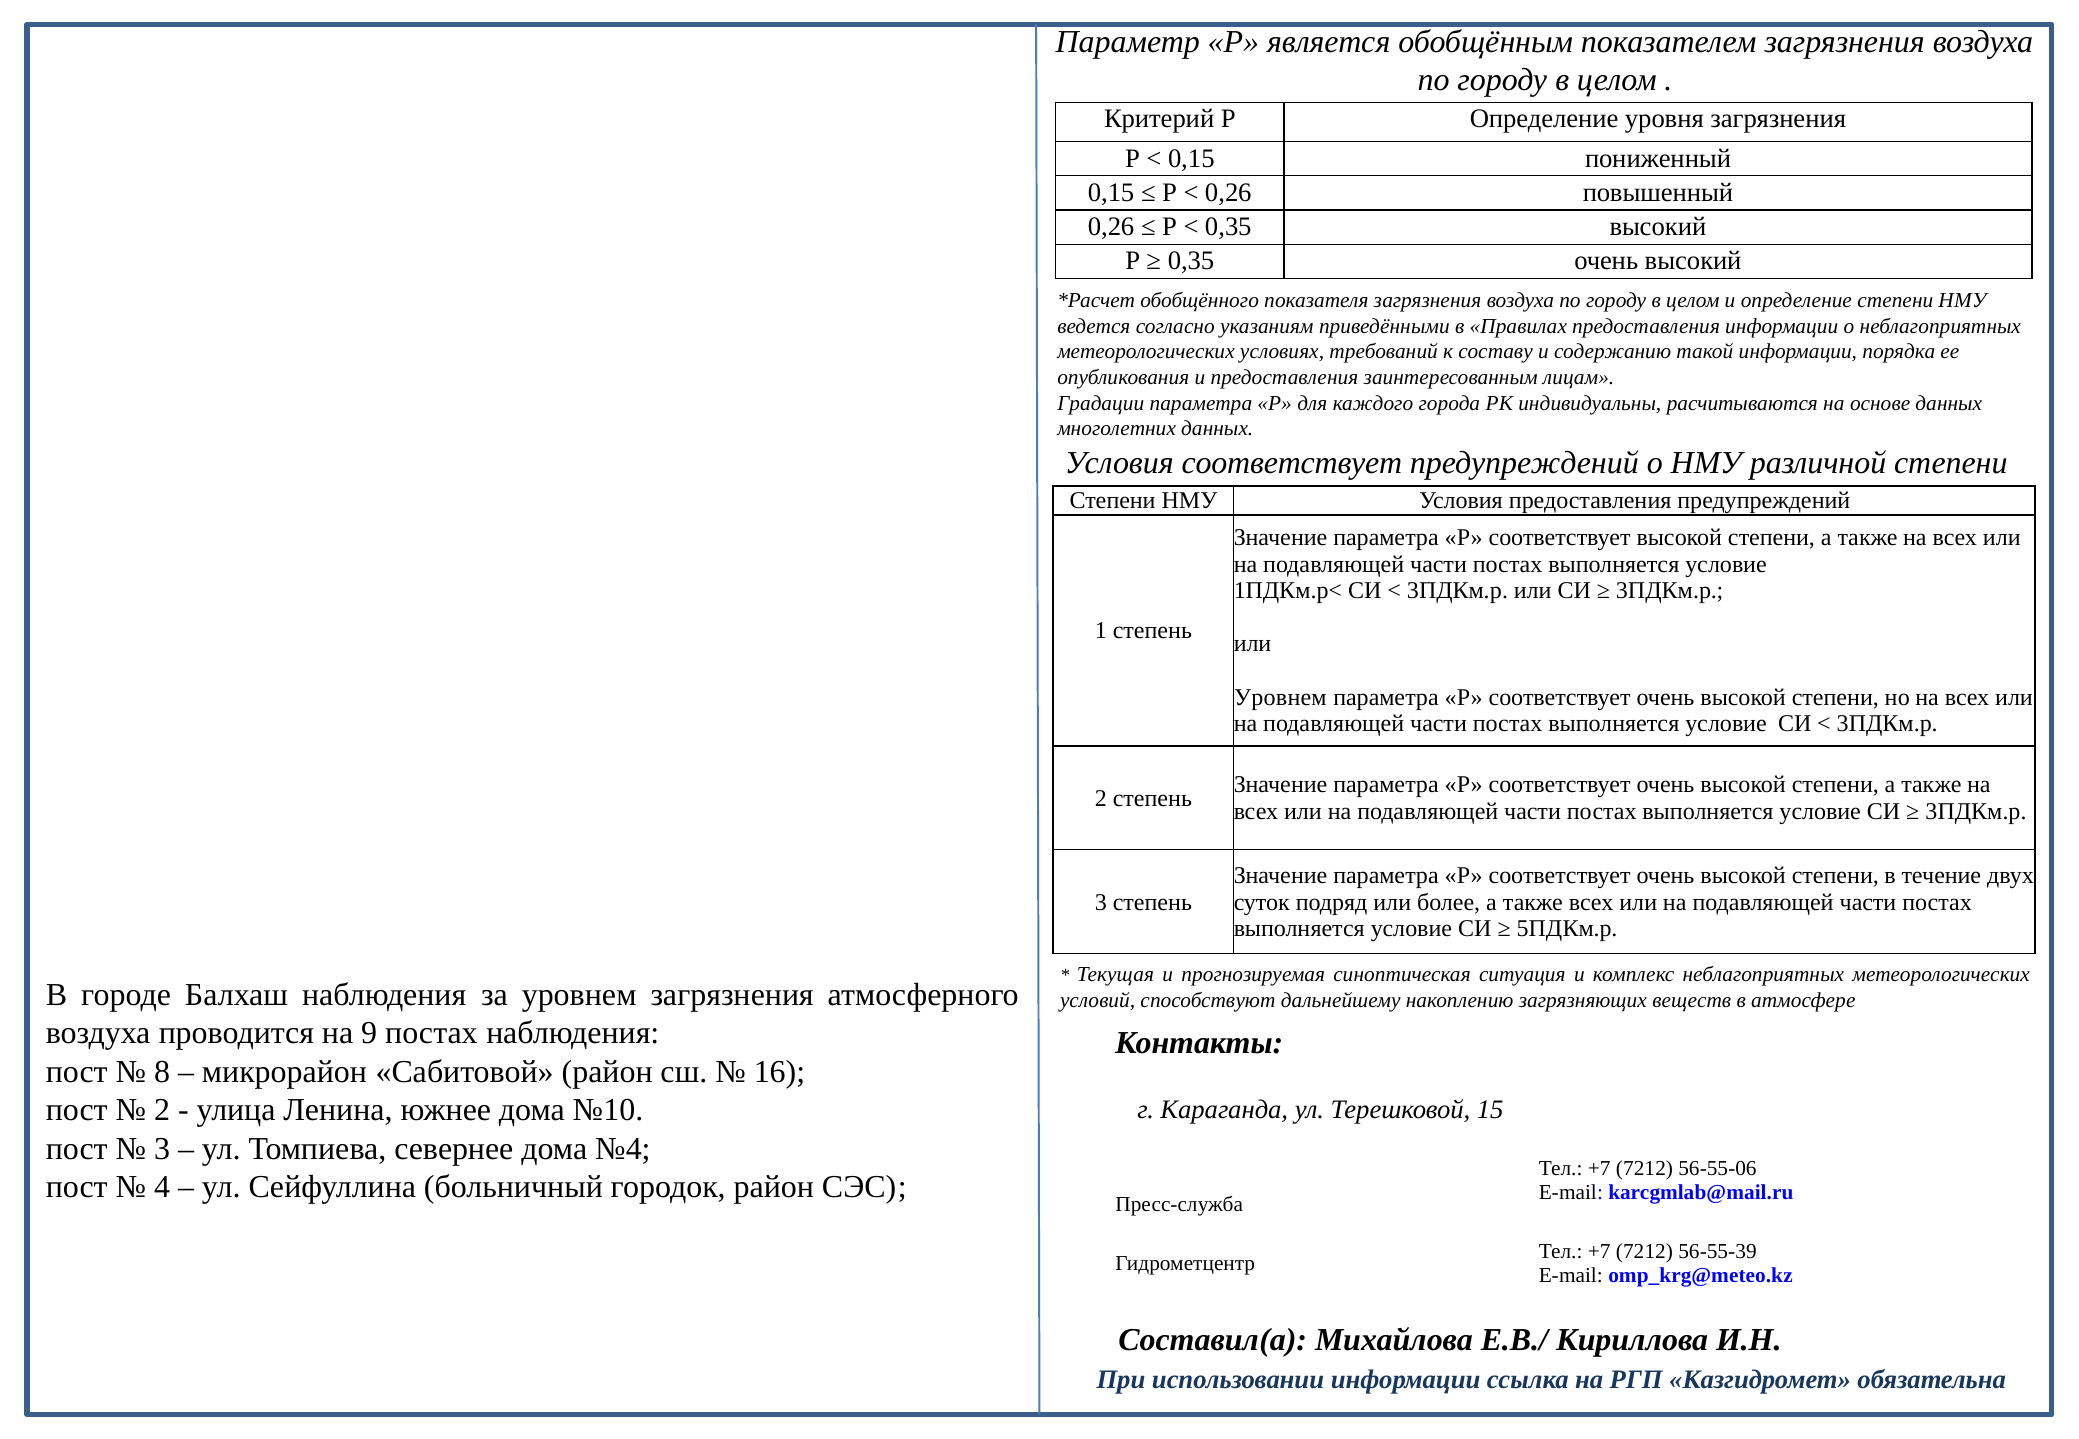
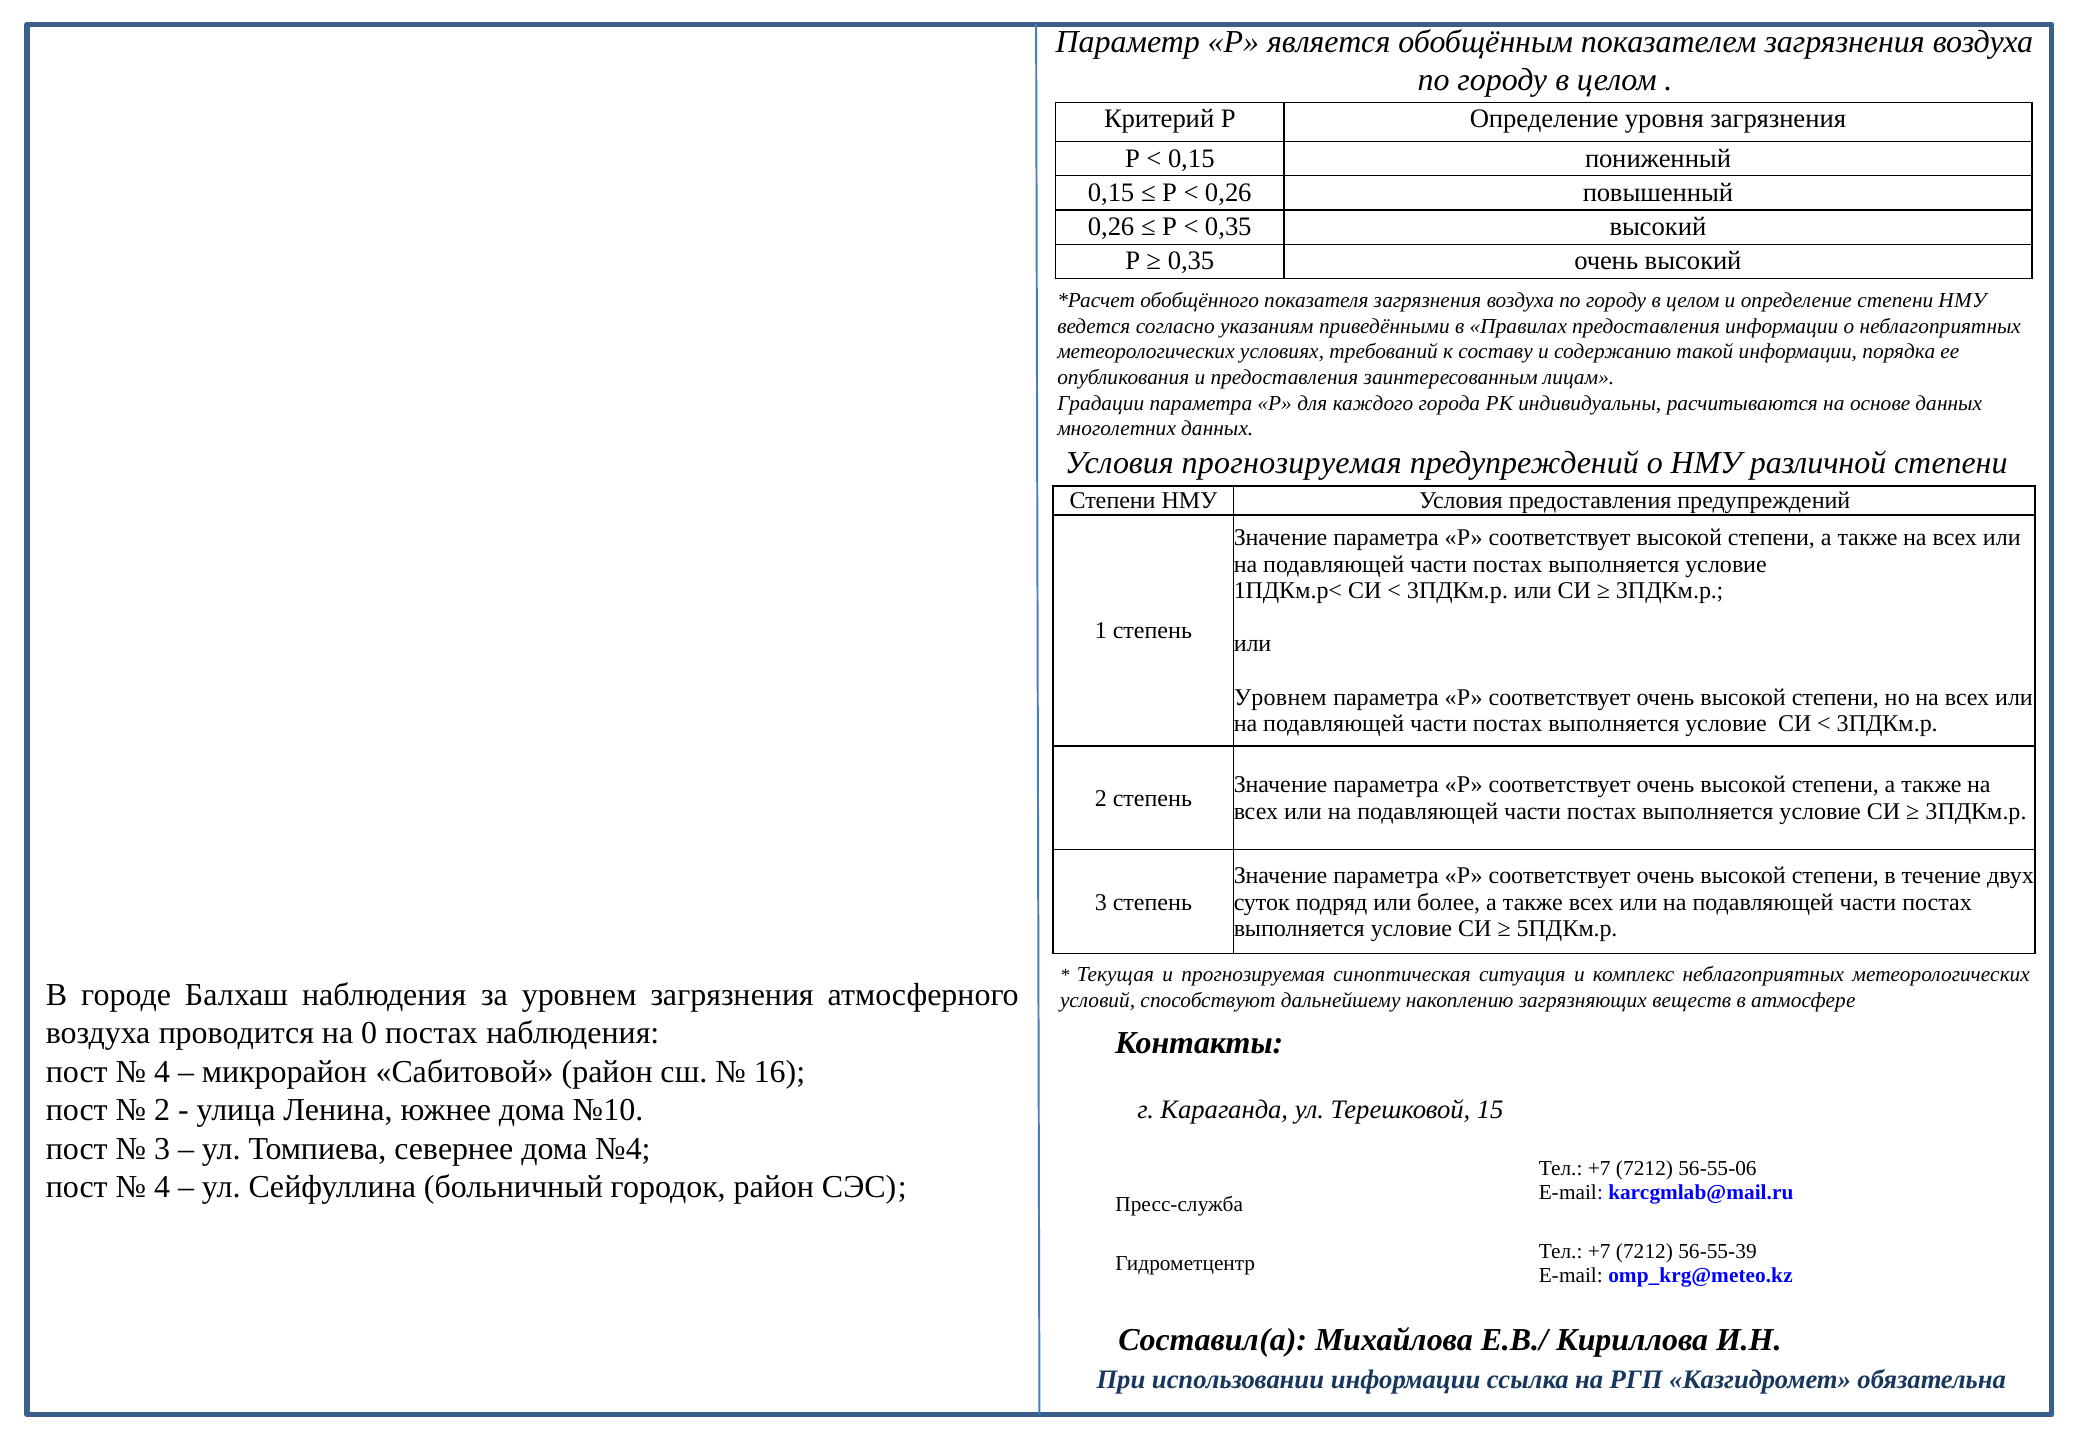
Условия соответствует: соответствует -> прогнозируемая
9: 9 -> 0
8 at (162, 1072): 8 -> 4
